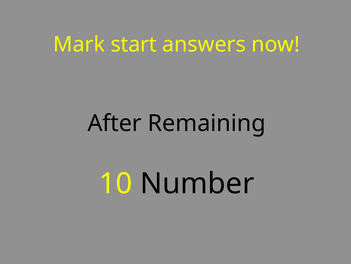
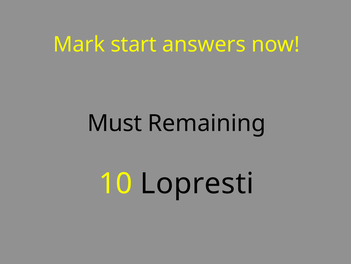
After: After -> Must
Number: Number -> Lopresti
